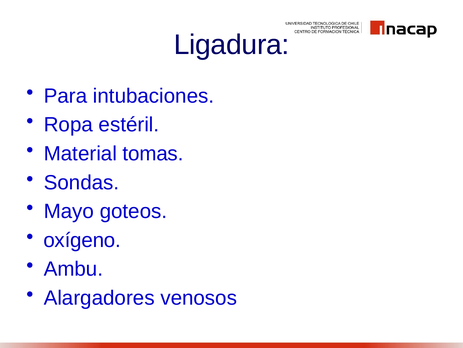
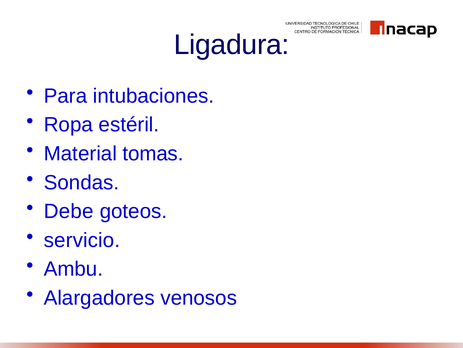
Mayo: Mayo -> Debe
oxígeno: oxígeno -> servicio
